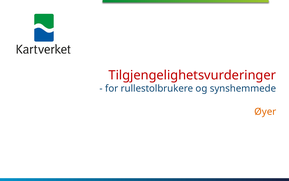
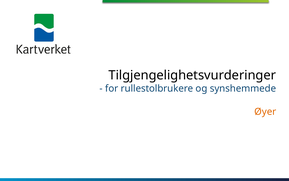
Tilgjengelighetsvurderinger colour: red -> black
